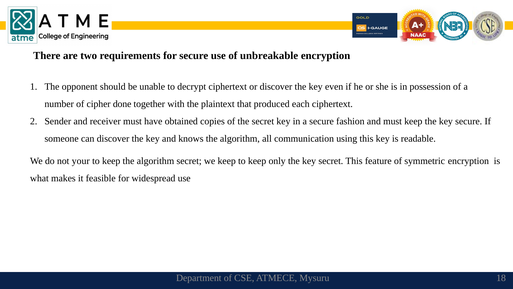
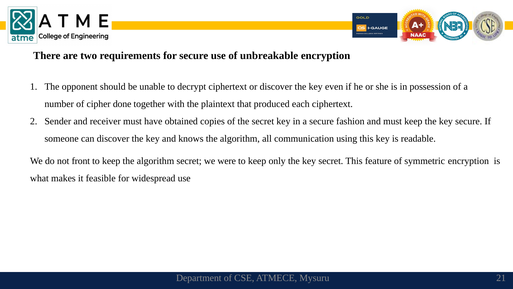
your: your -> front
we keep: keep -> were
18: 18 -> 21
